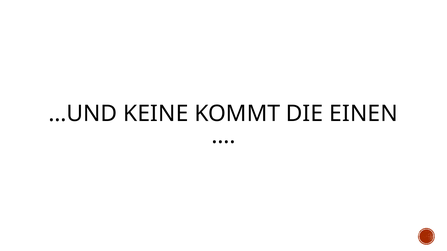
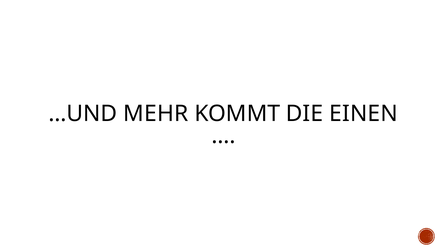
KEINE: KEINE -> MEHR
